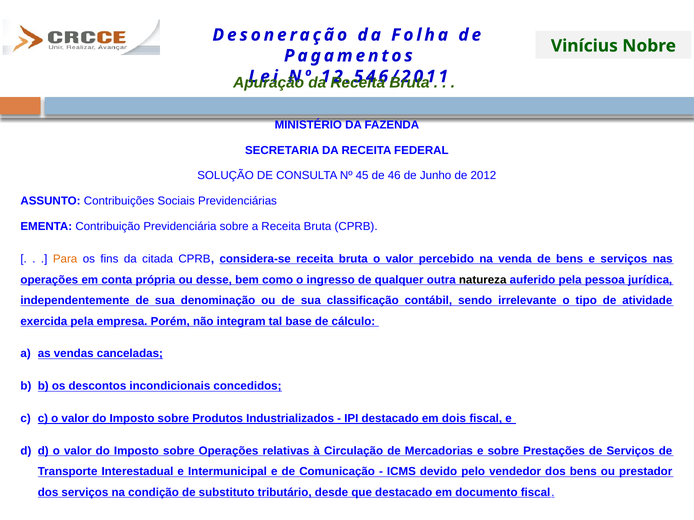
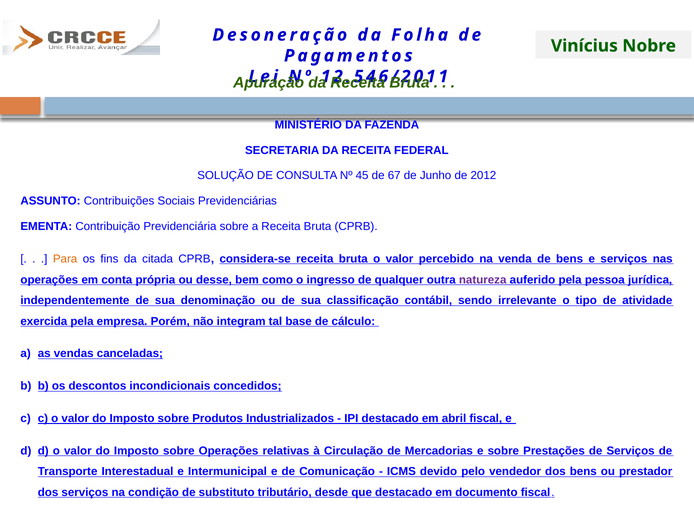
46: 46 -> 67
natureza colour: black -> purple
dois: dois -> abril
